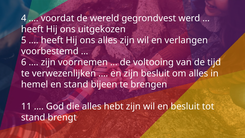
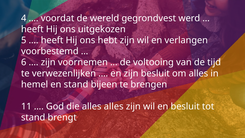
ons alles: alles -> hebt
alles hebt: hebt -> alles
